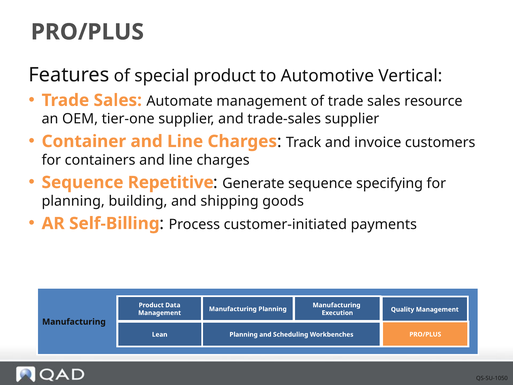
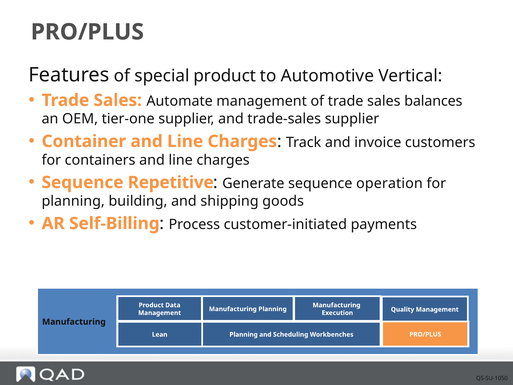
resource: resource -> balances
specifying: specifying -> operation
